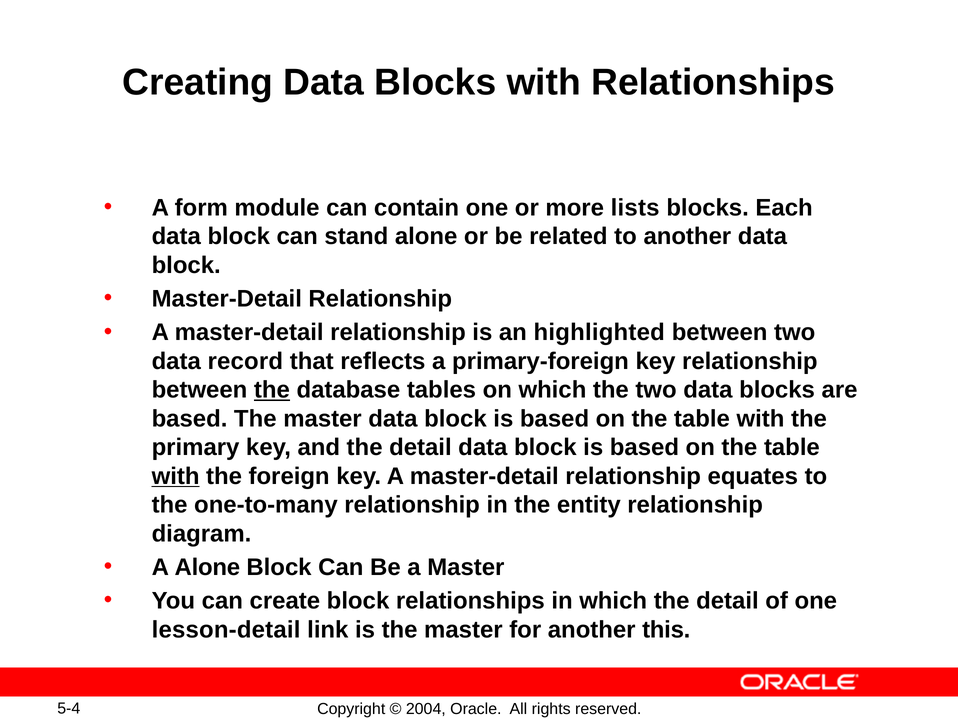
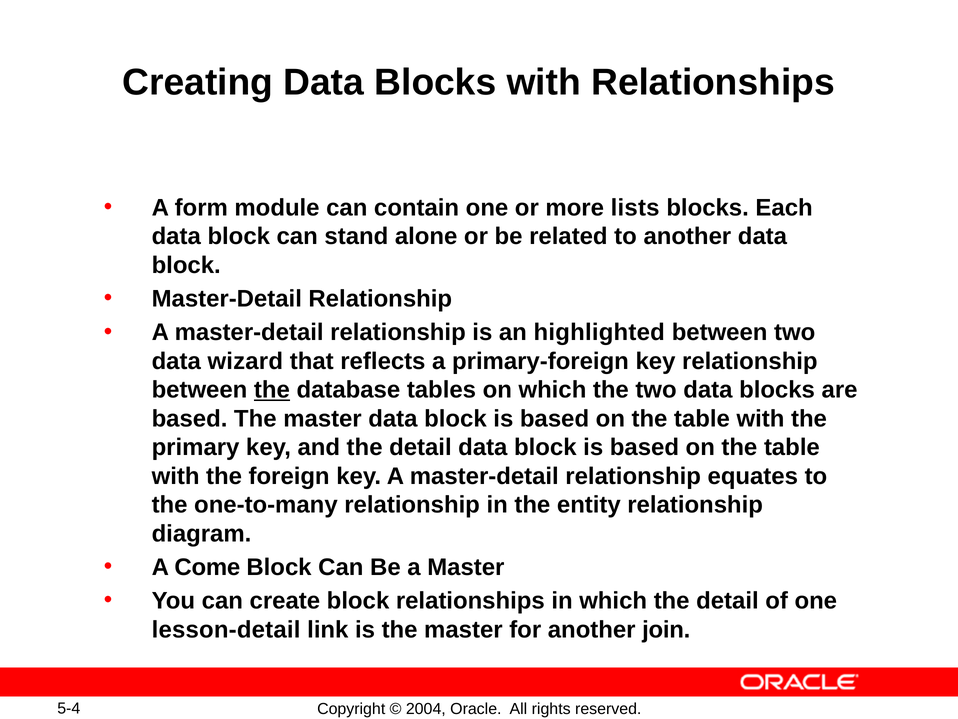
record: record -> wizard
with at (176, 476) underline: present -> none
A Alone: Alone -> Come
this: this -> join
